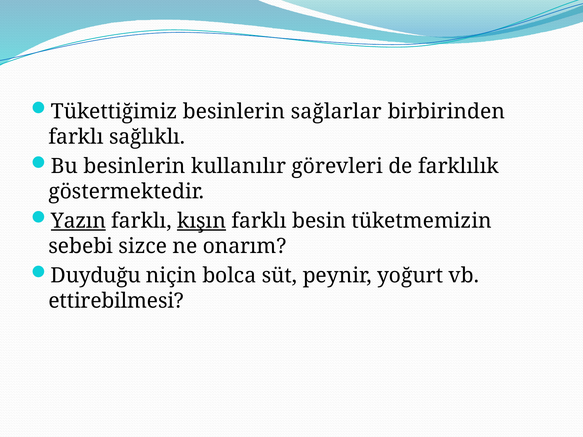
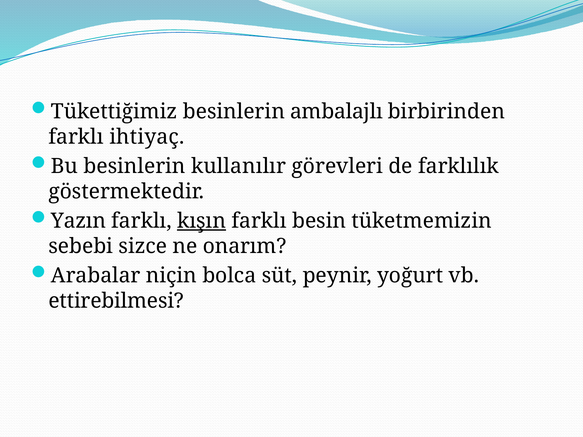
sağlarlar: sağlarlar -> ambalajlı
sağlıklı: sağlıklı -> ihtiyaç
Yazın underline: present -> none
Duyduğu: Duyduğu -> Arabalar
